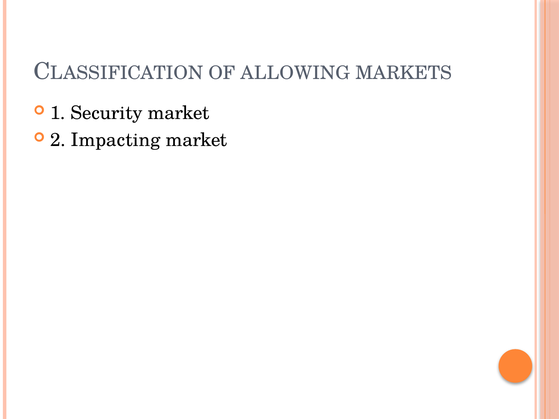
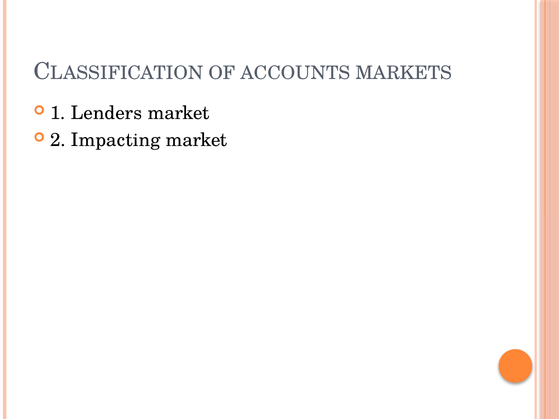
ALLOWING: ALLOWING -> ACCOUNTS
Security: Security -> Lenders
